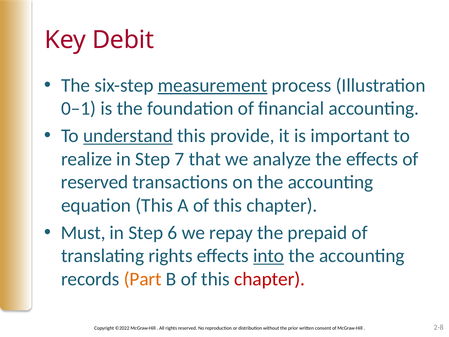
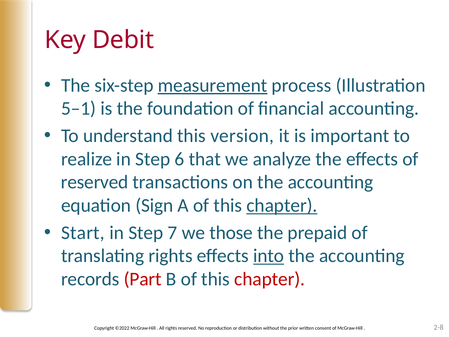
0–1: 0–1 -> 5–1
understand underline: present -> none
provide: provide -> version
7: 7 -> 6
equation This: This -> Sign
chapter at (282, 205) underline: none -> present
Must: Must -> Start
6: 6 -> 7
repay: repay -> those
Part colour: orange -> red
